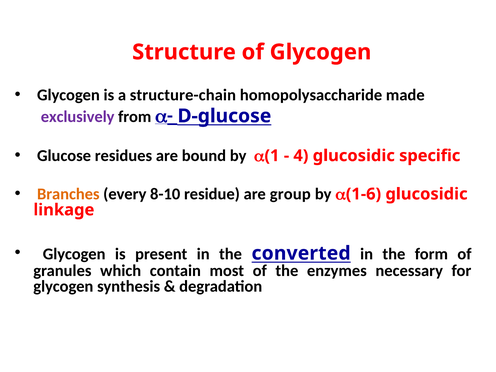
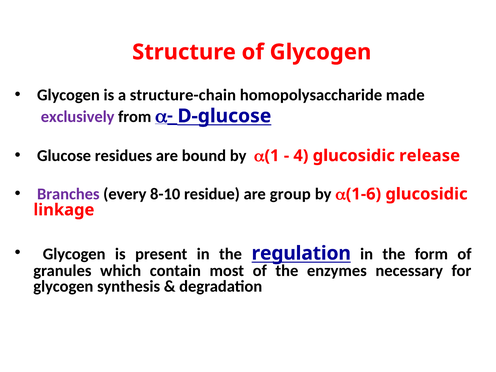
specific: specific -> release
Branches colour: orange -> purple
converted: converted -> regulation
